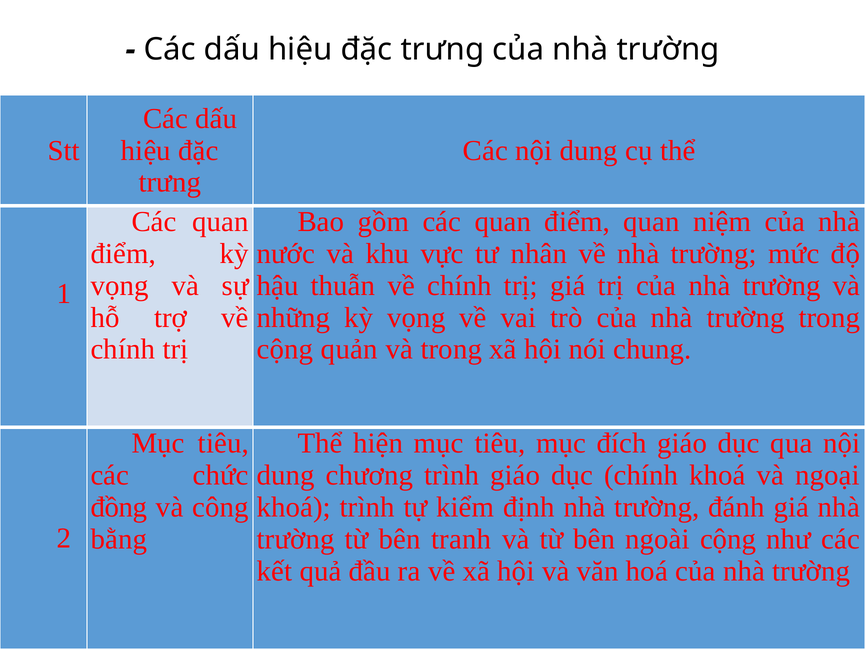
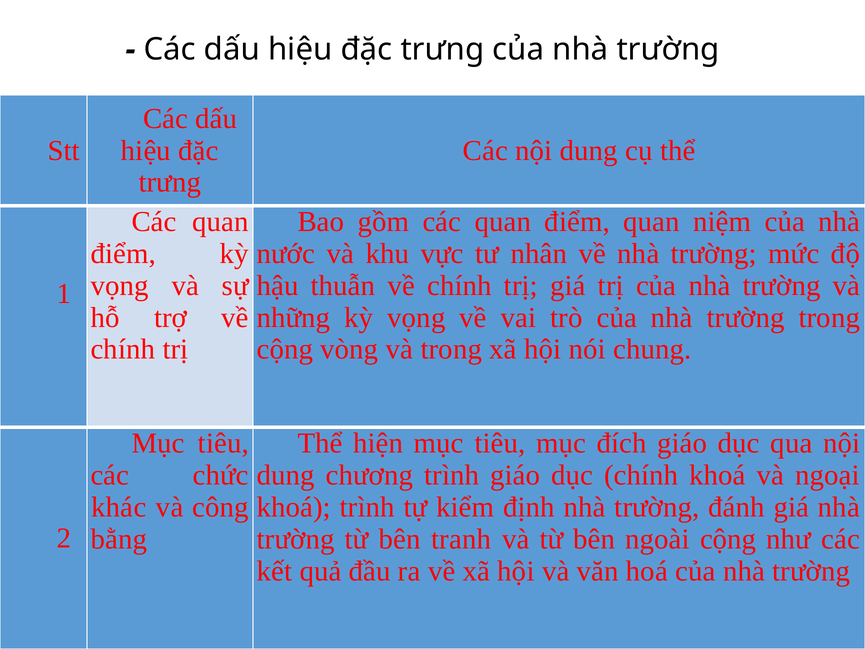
quản: quản -> vòng
đồng: đồng -> khác
